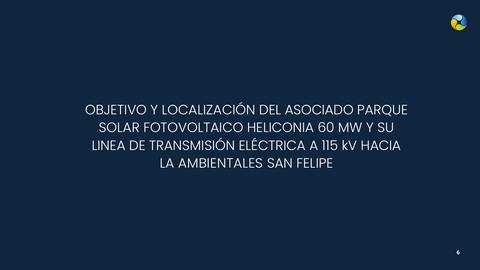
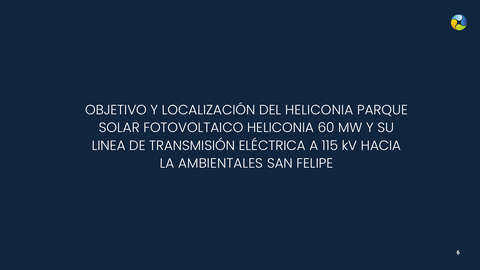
DEL ASOCIADO: ASOCIADO -> HELICONIA
